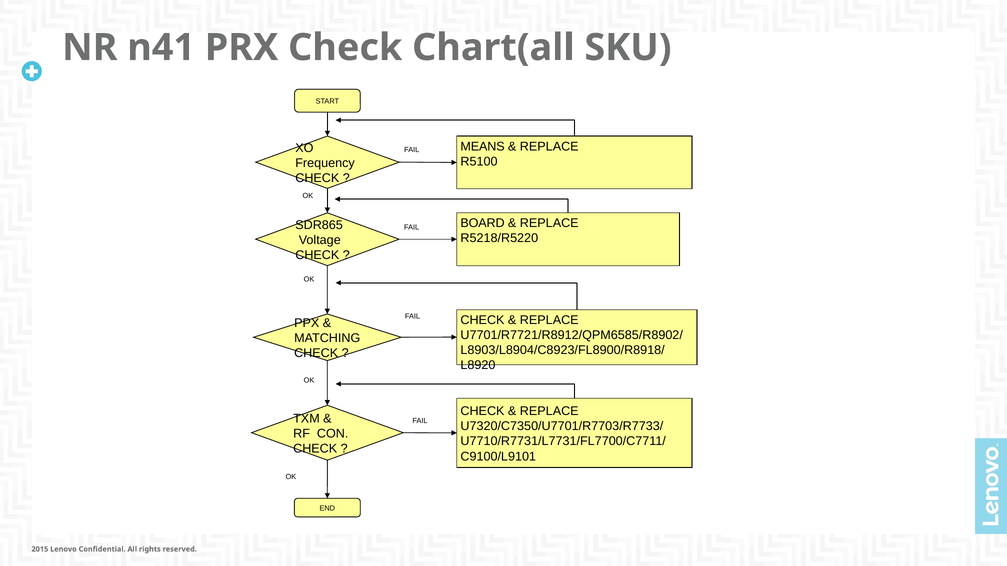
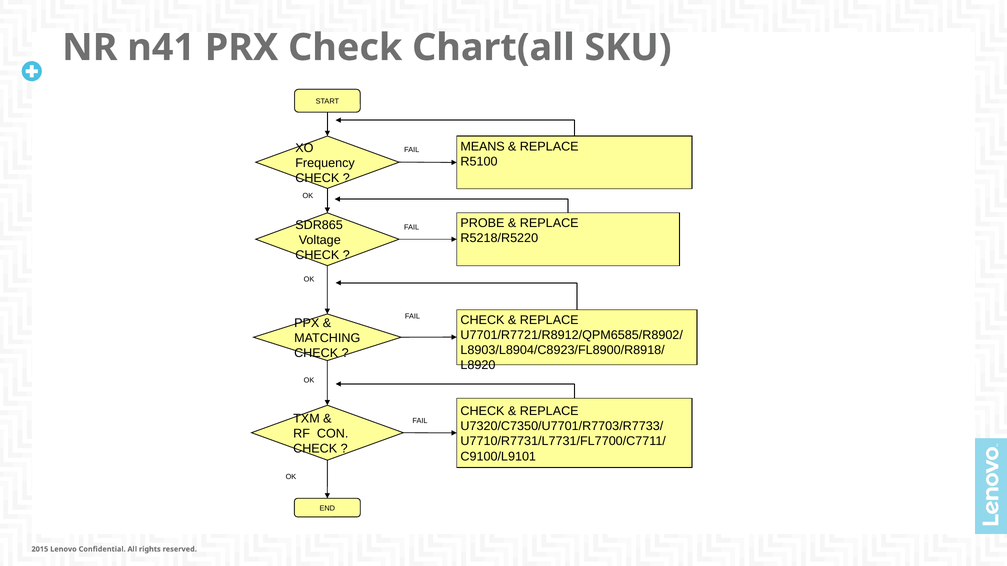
BOARD: BOARD -> PROBE
